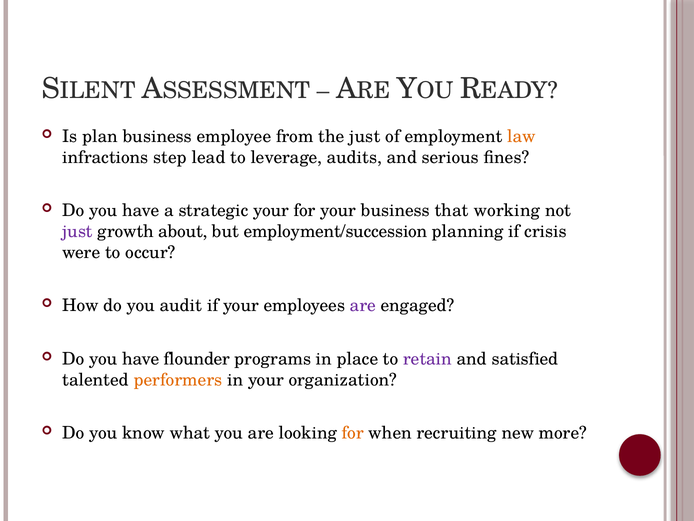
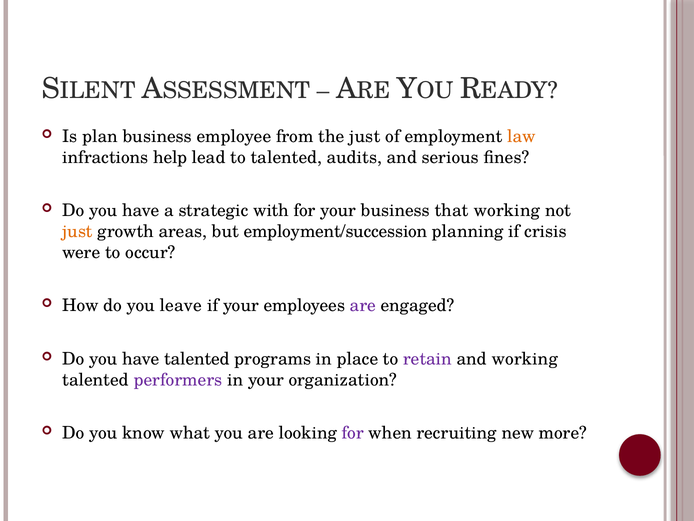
step: step -> help
to leverage: leverage -> talented
strategic your: your -> with
just at (78, 231) colour: purple -> orange
about: about -> areas
audit: audit -> leave
have flounder: flounder -> talented
and satisfied: satisfied -> working
performers colour: orange -> purple
for at (353, 433) colour: orange -> purple
